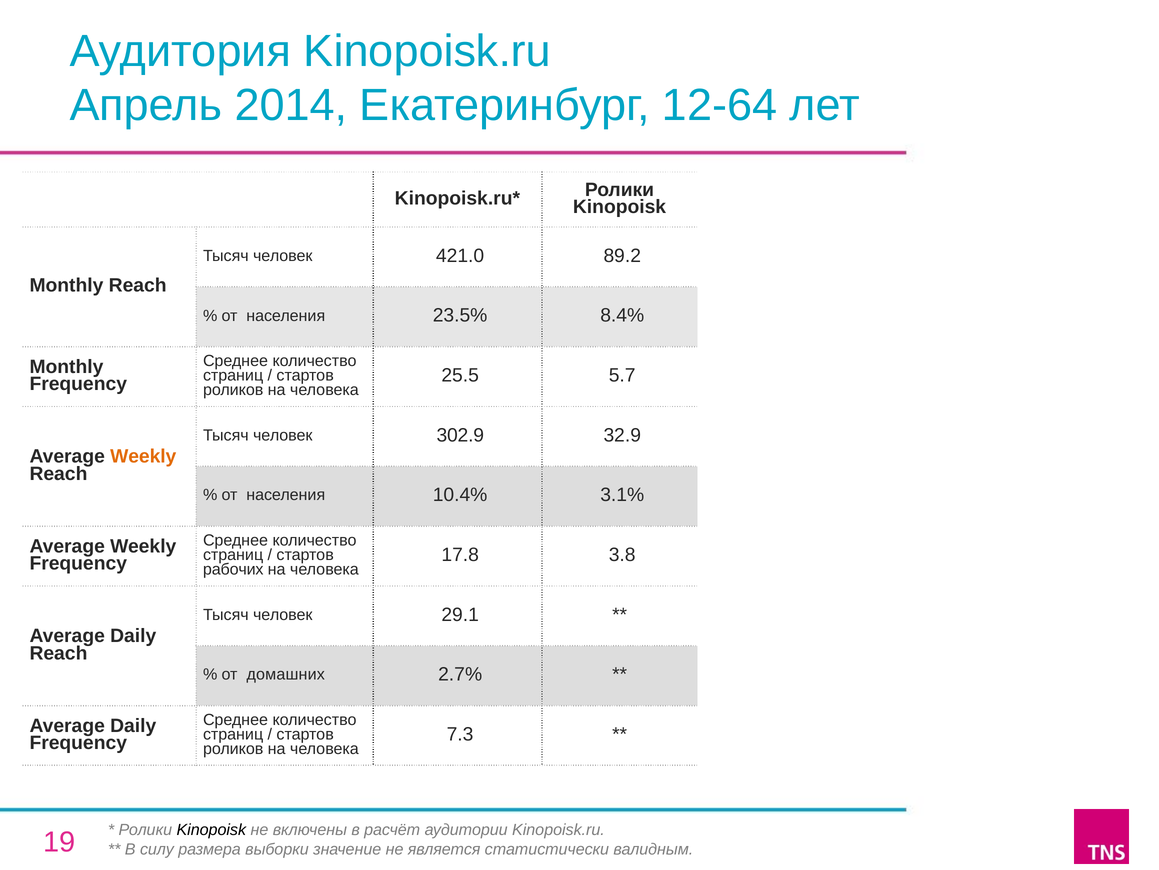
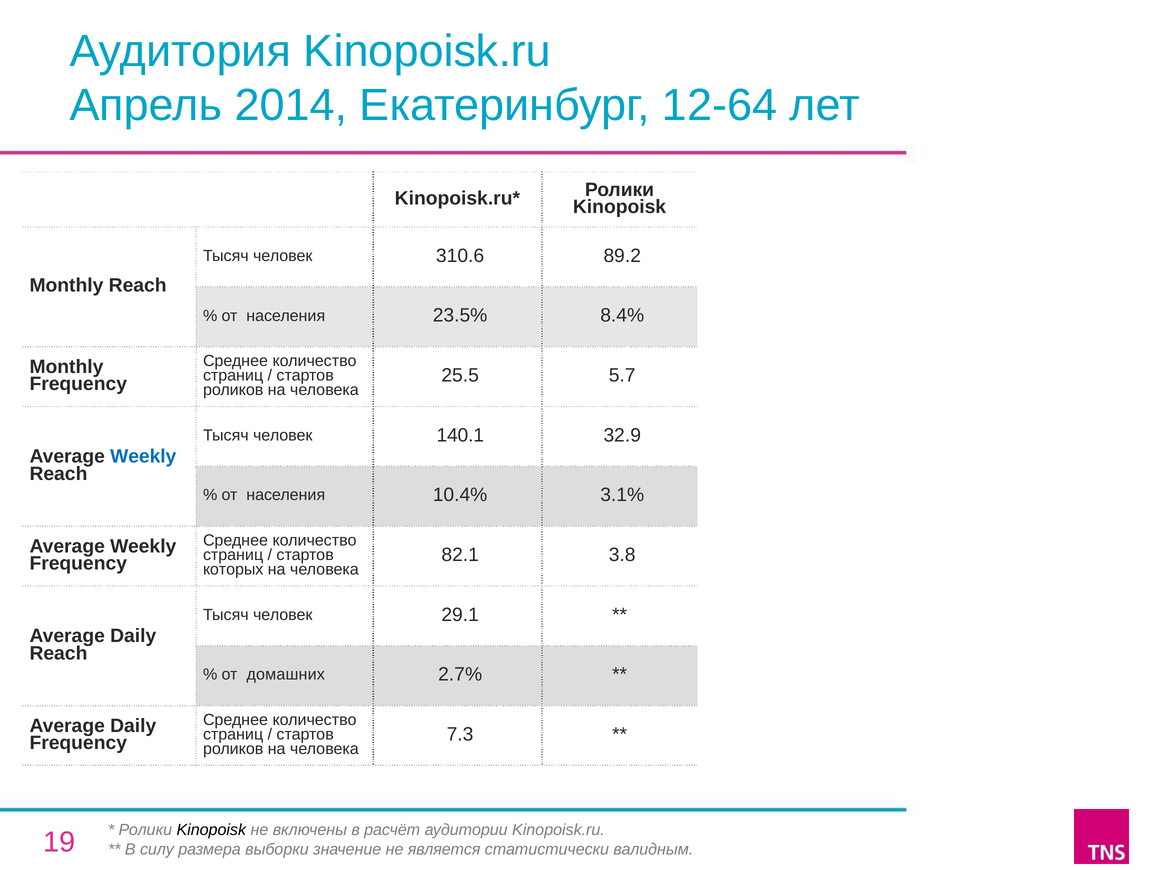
421.0: 421.0 -> 310.6
302.9: 302.9 -> 140.1
Weekly at (143, 456) colour: orange -> blue
17.8: 17.8 -> 82.1
рабочих: рабочих -> которых
